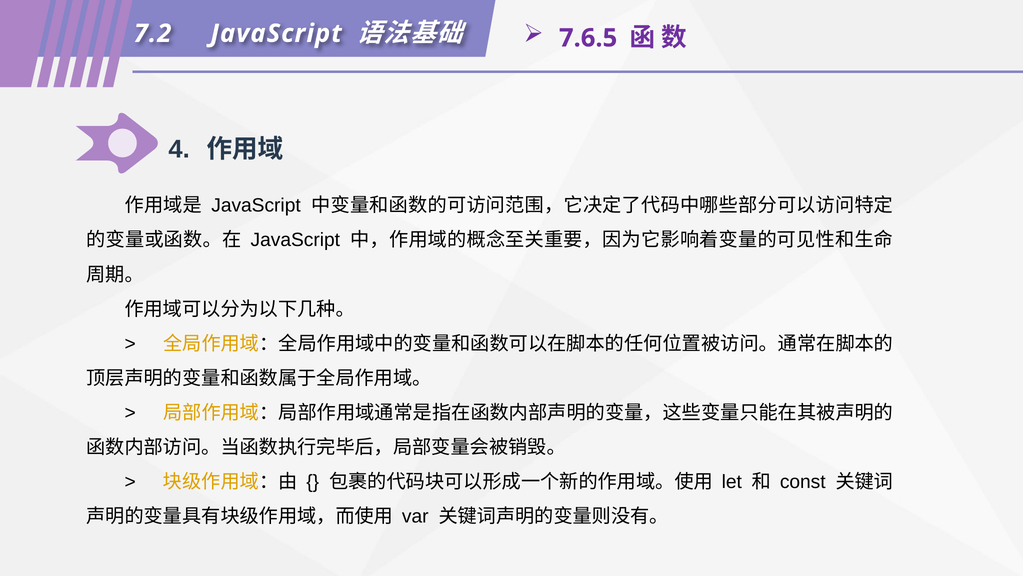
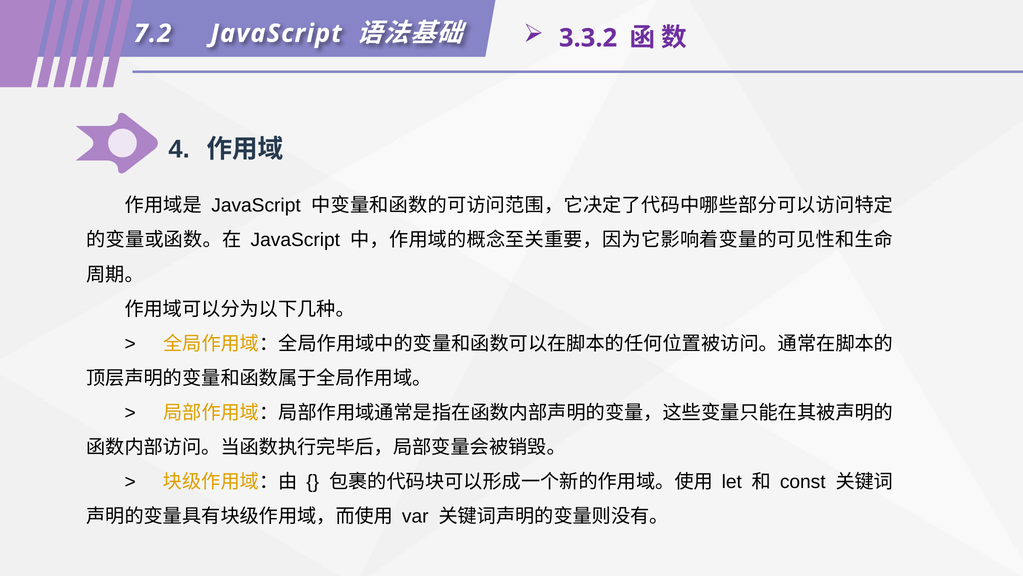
7.6.5: 7.6.5 -> 3.3.2
